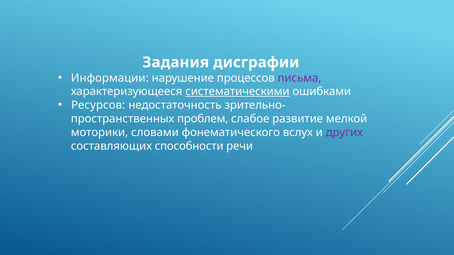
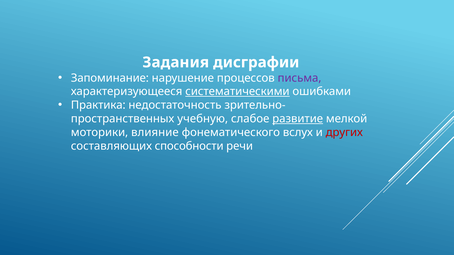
Информации: Информации -> Запоминание
Ресурсов: Ресурсов -> Практика
проблем: проблем -> учебную
развитие underline: none -> present
словами: словами -> влияние
других colour: purple -> red
